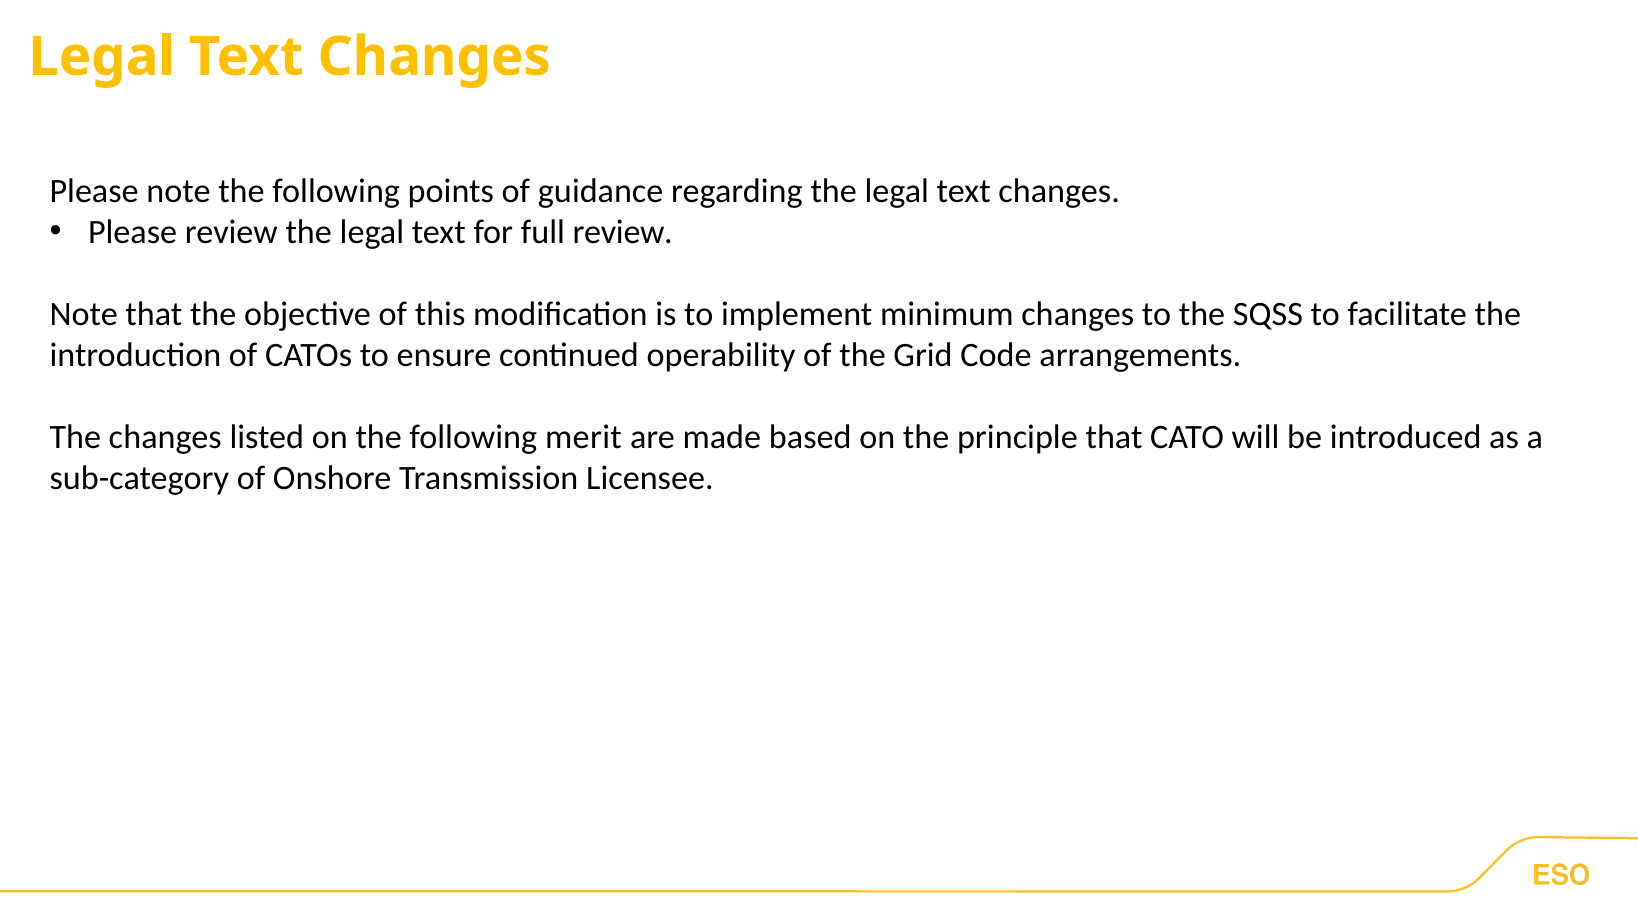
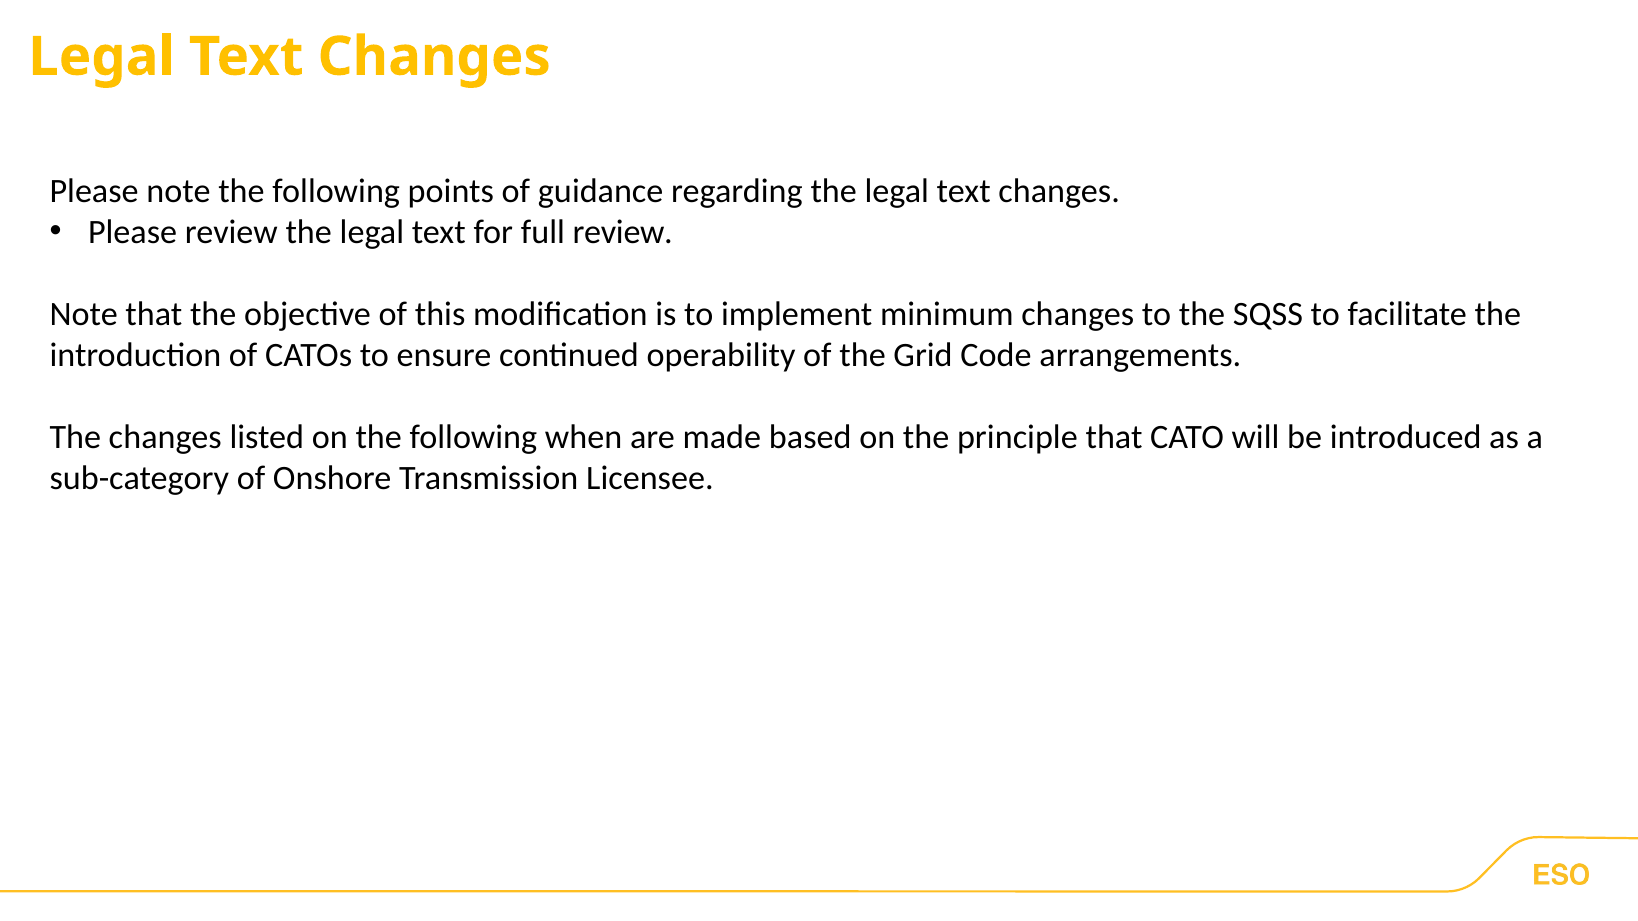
merit: merit -> when
